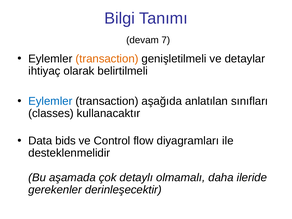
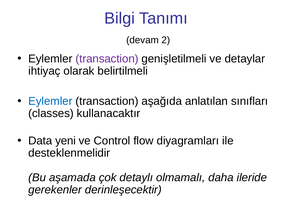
7: 7 -> 2
transaction at (107, 59) colour: orange -> purple
bids: bids -> yeni
